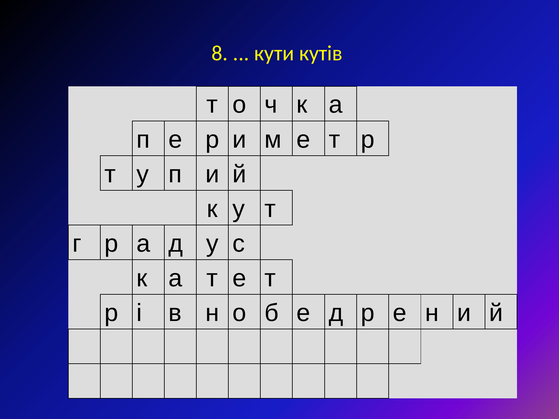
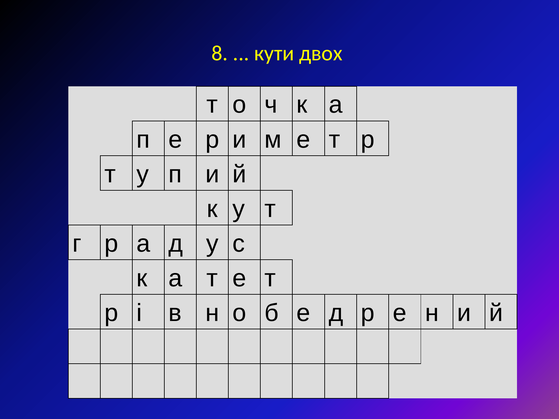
кутів: кутів -> двох
